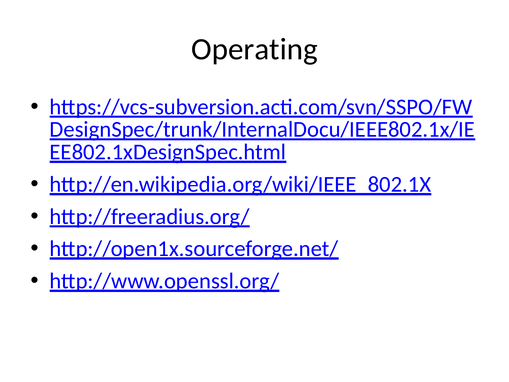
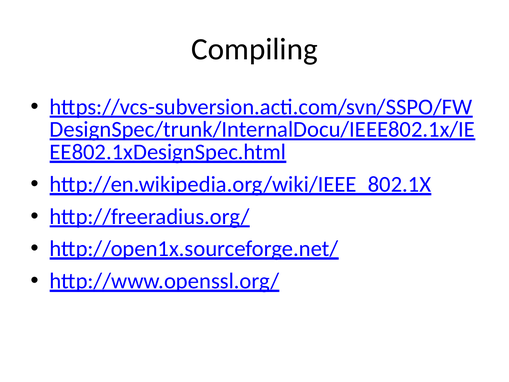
Operating: Operating -> Compiling
